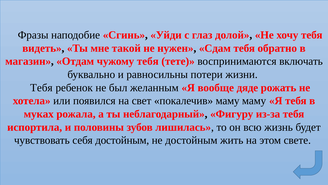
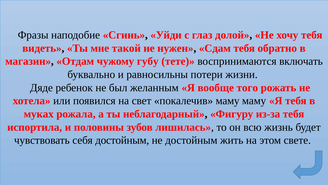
чужому тебя: тебя -> губу
Тебя at (41, 87): Тебя -> Дяде
дяде: дяде -> того
